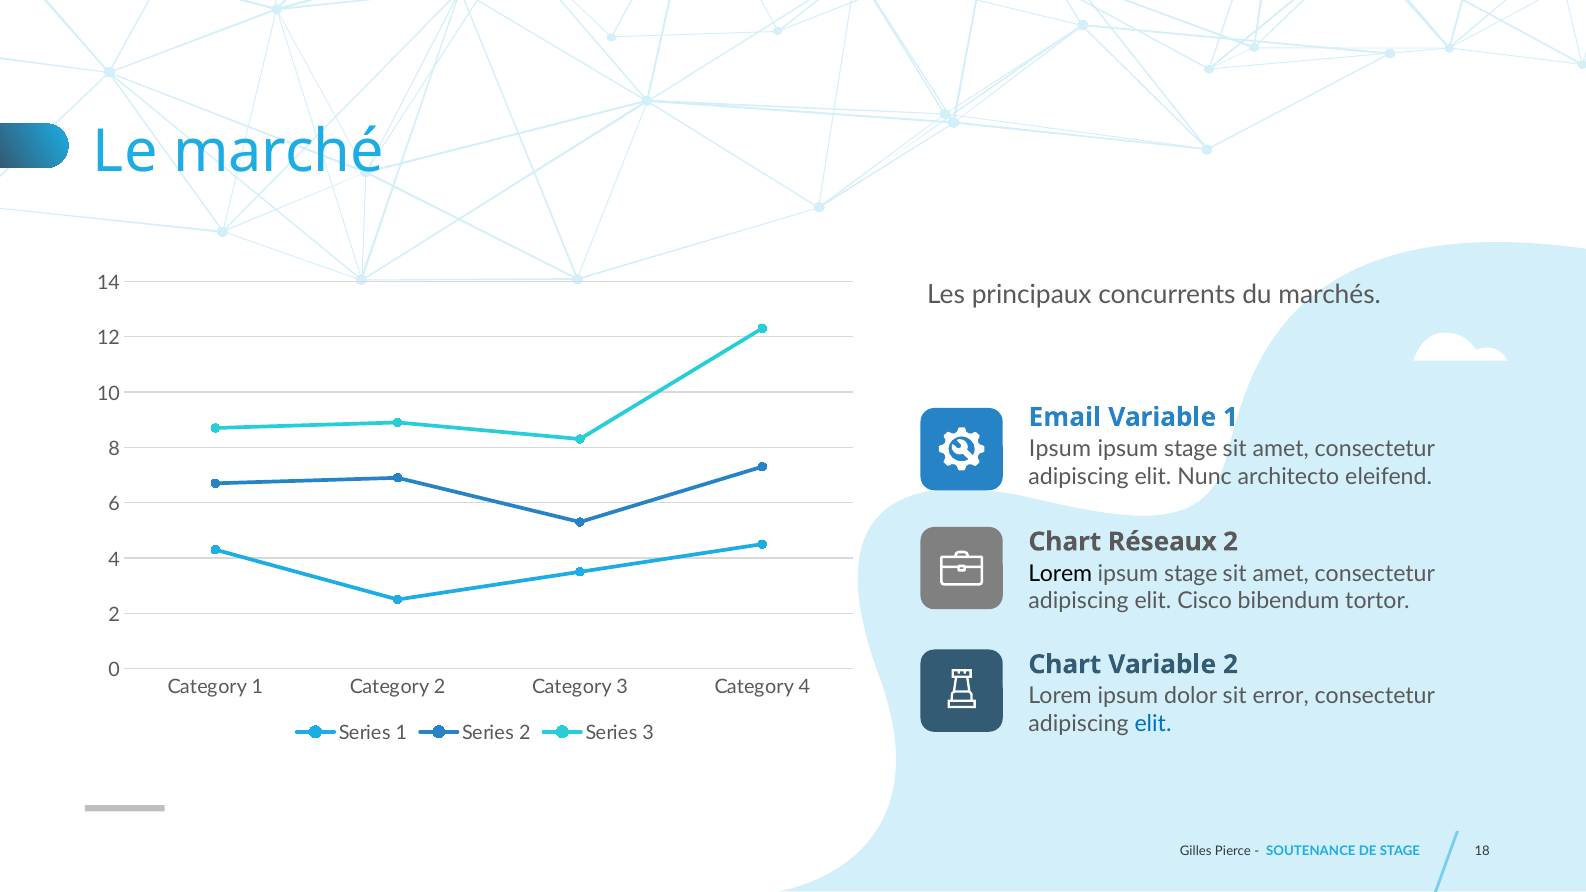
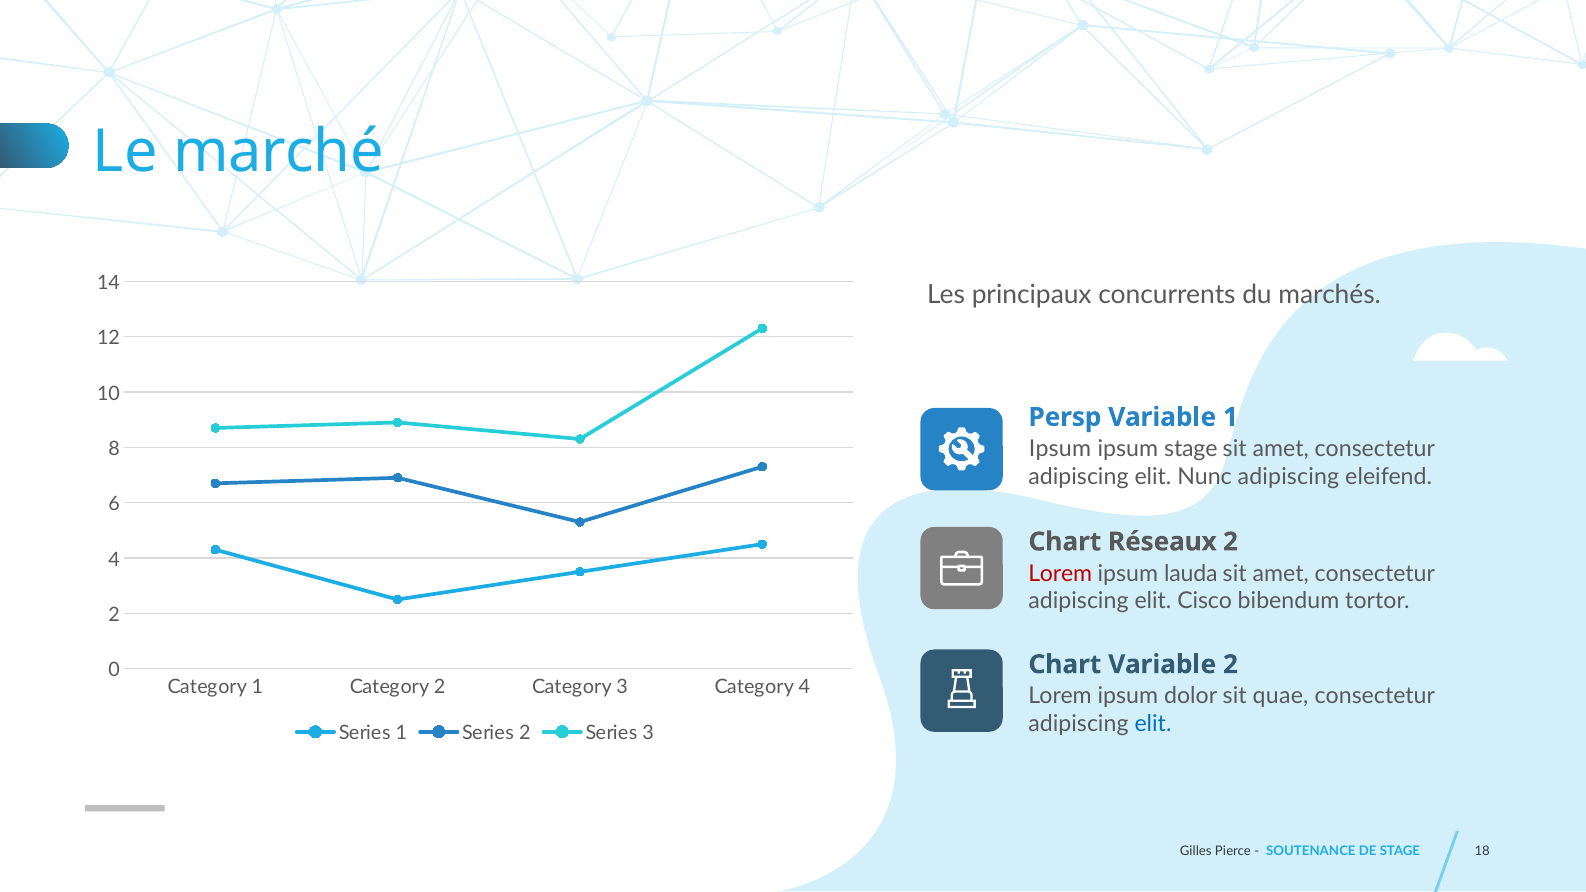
Email: Email -> Persp
Nunc architecto: architecto -> adipiscing
Lorem at (1060, 574) colour: black -> red
stage at (1191, 574): stage -> lauda
error: error -> quae
